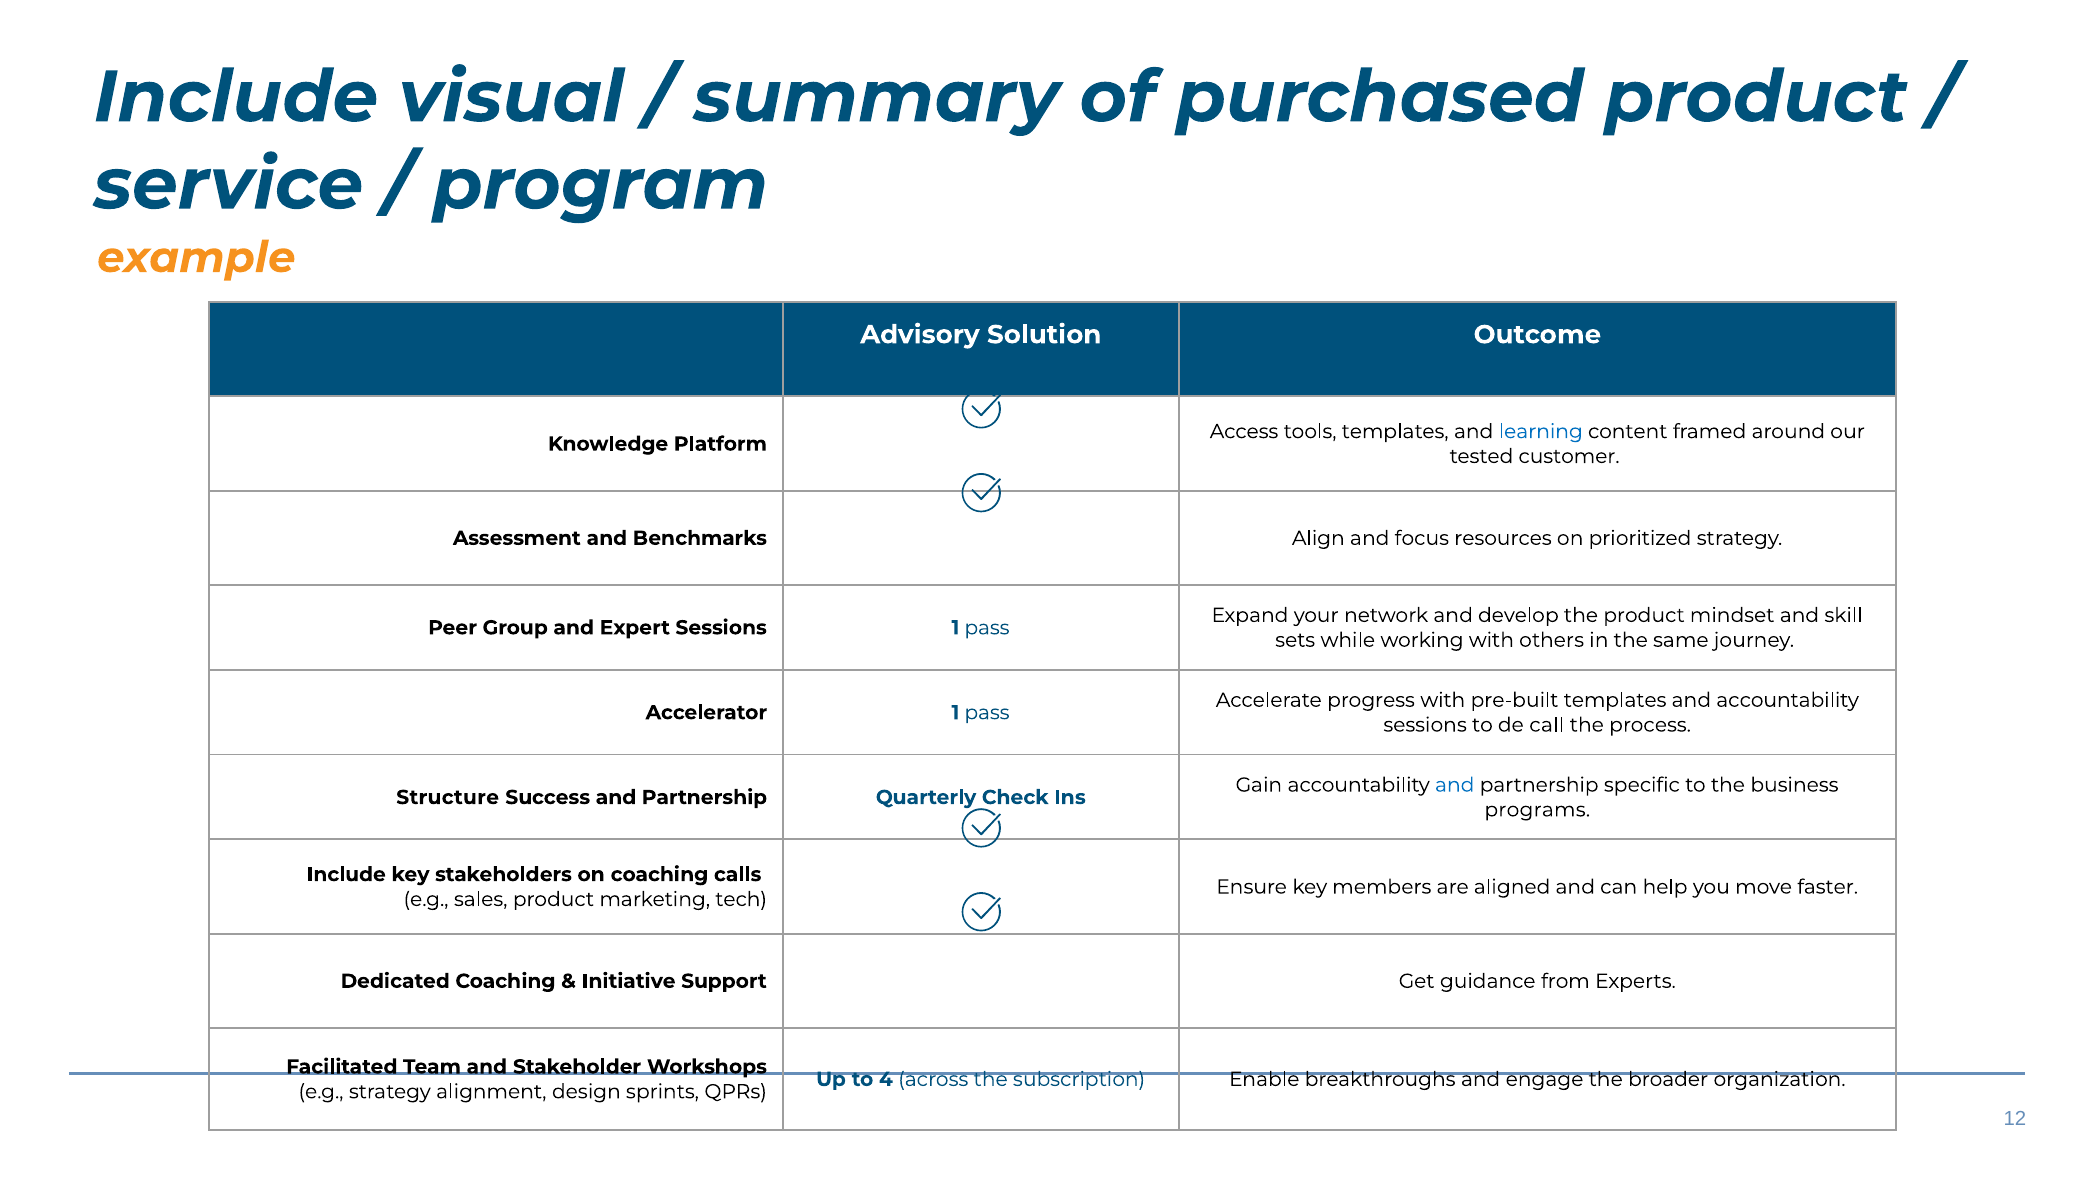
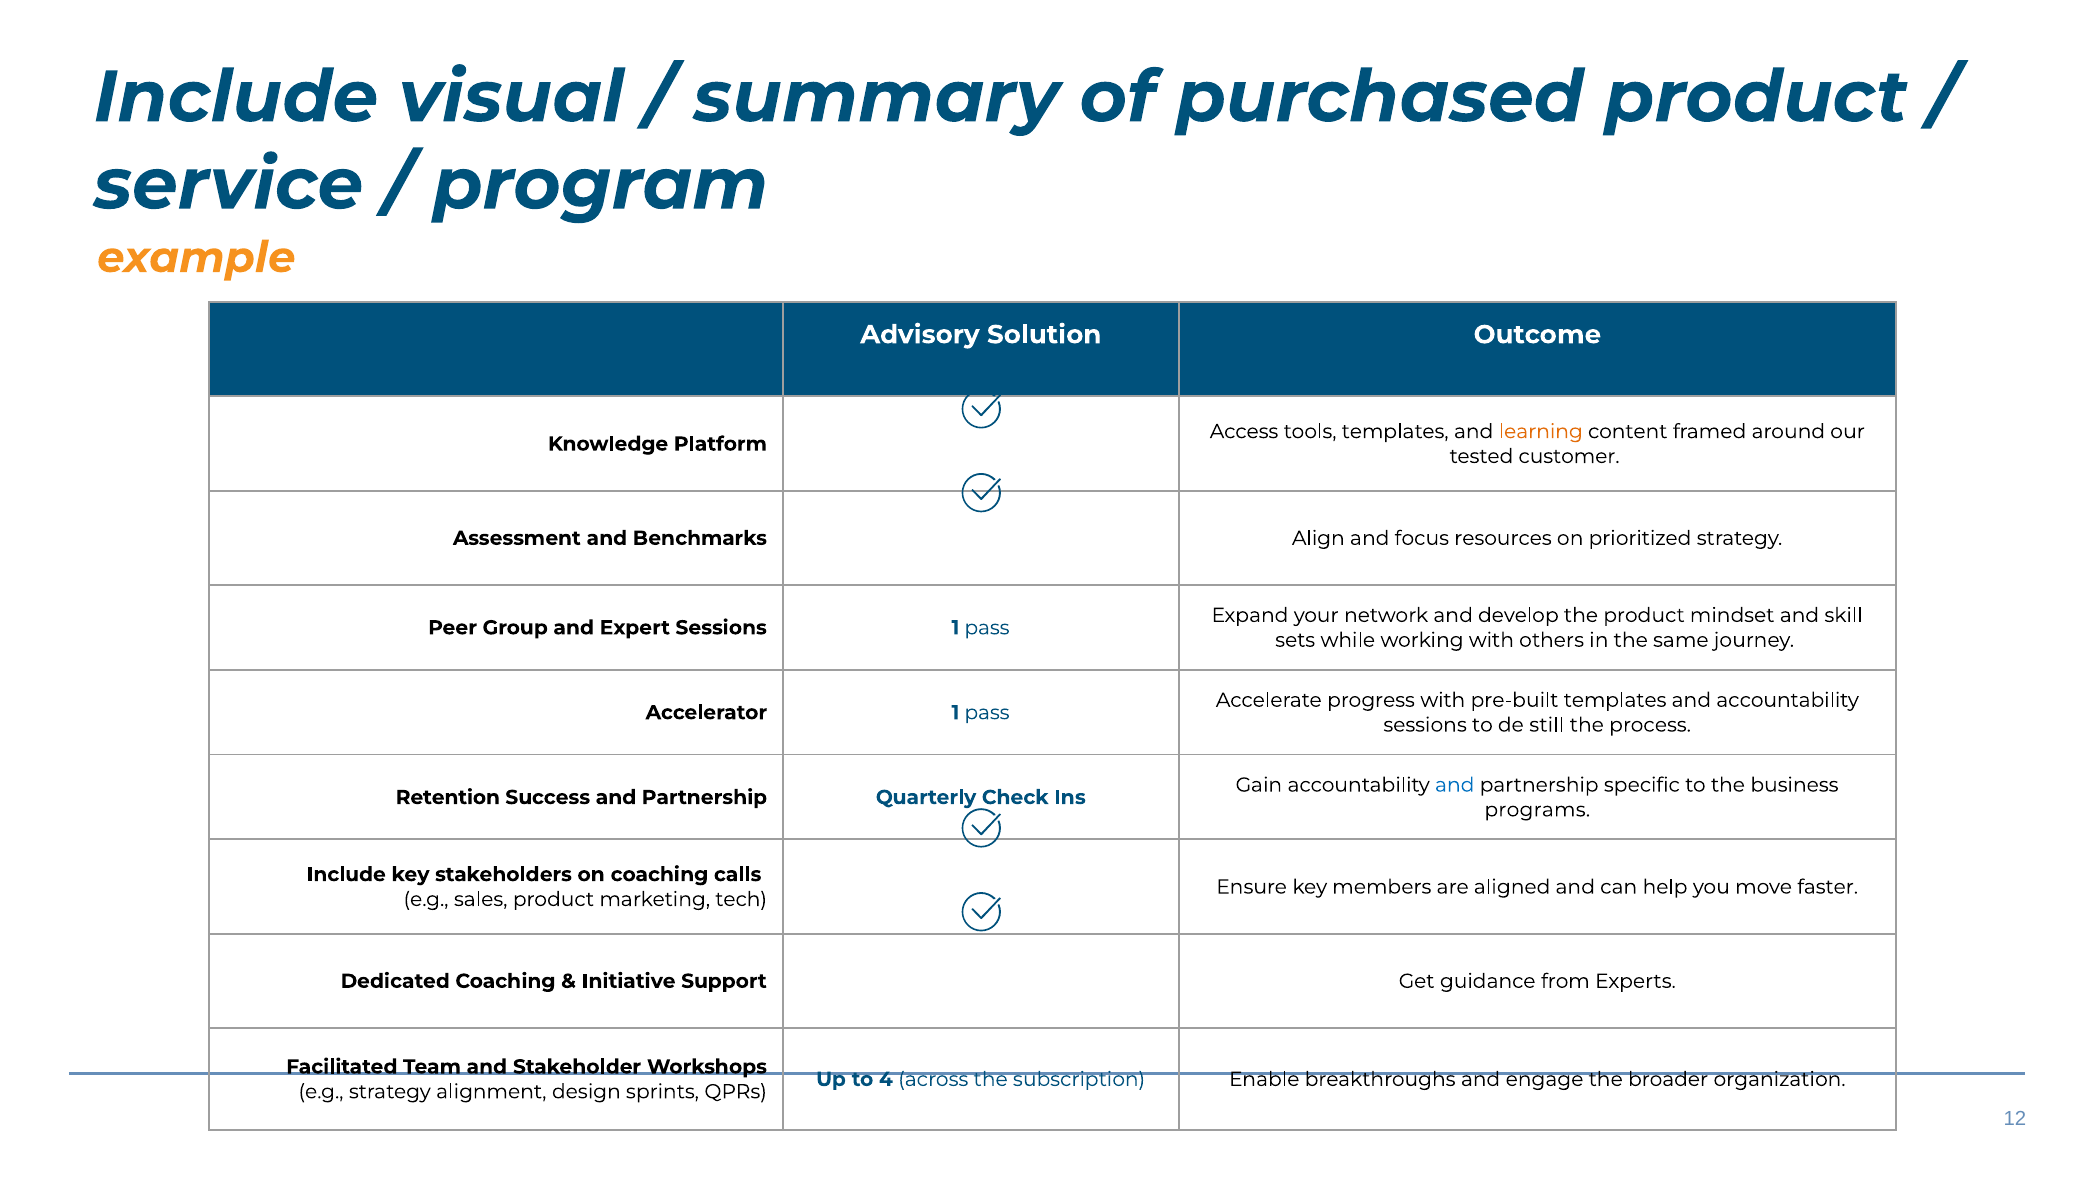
learning colour: blue -> orange
call: call -> still
Structure: Structure -> Retention
